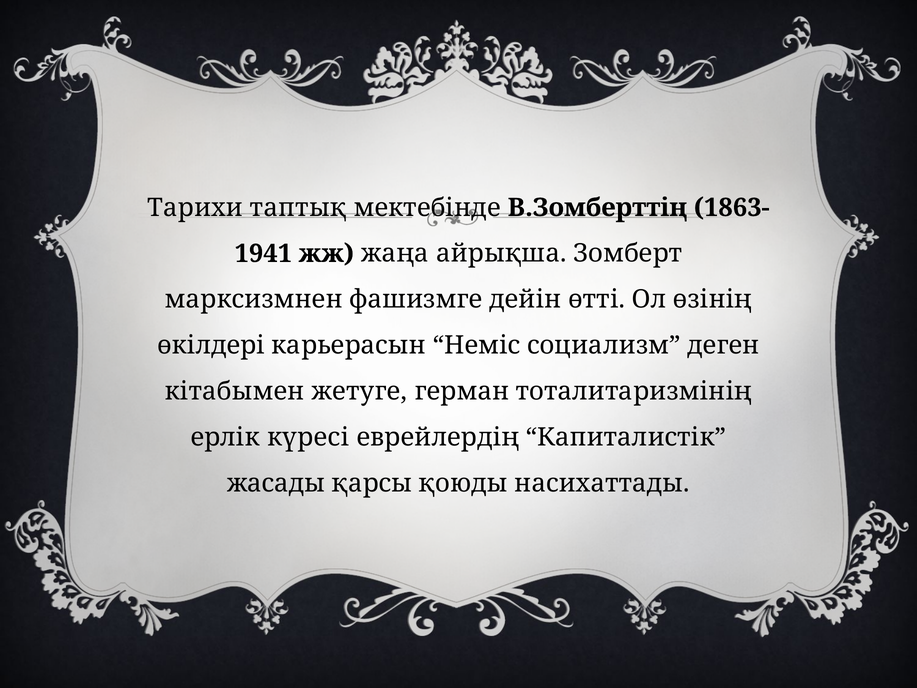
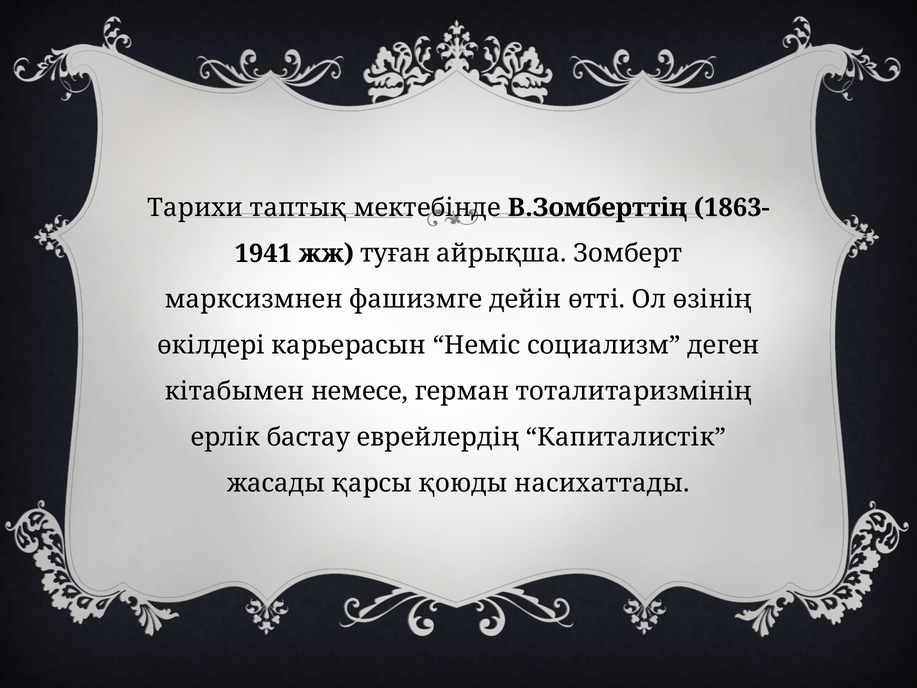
жаңа: жаңа -> туған
жетуге: жетуге -> немесе
күресі: күресі -> бастау
